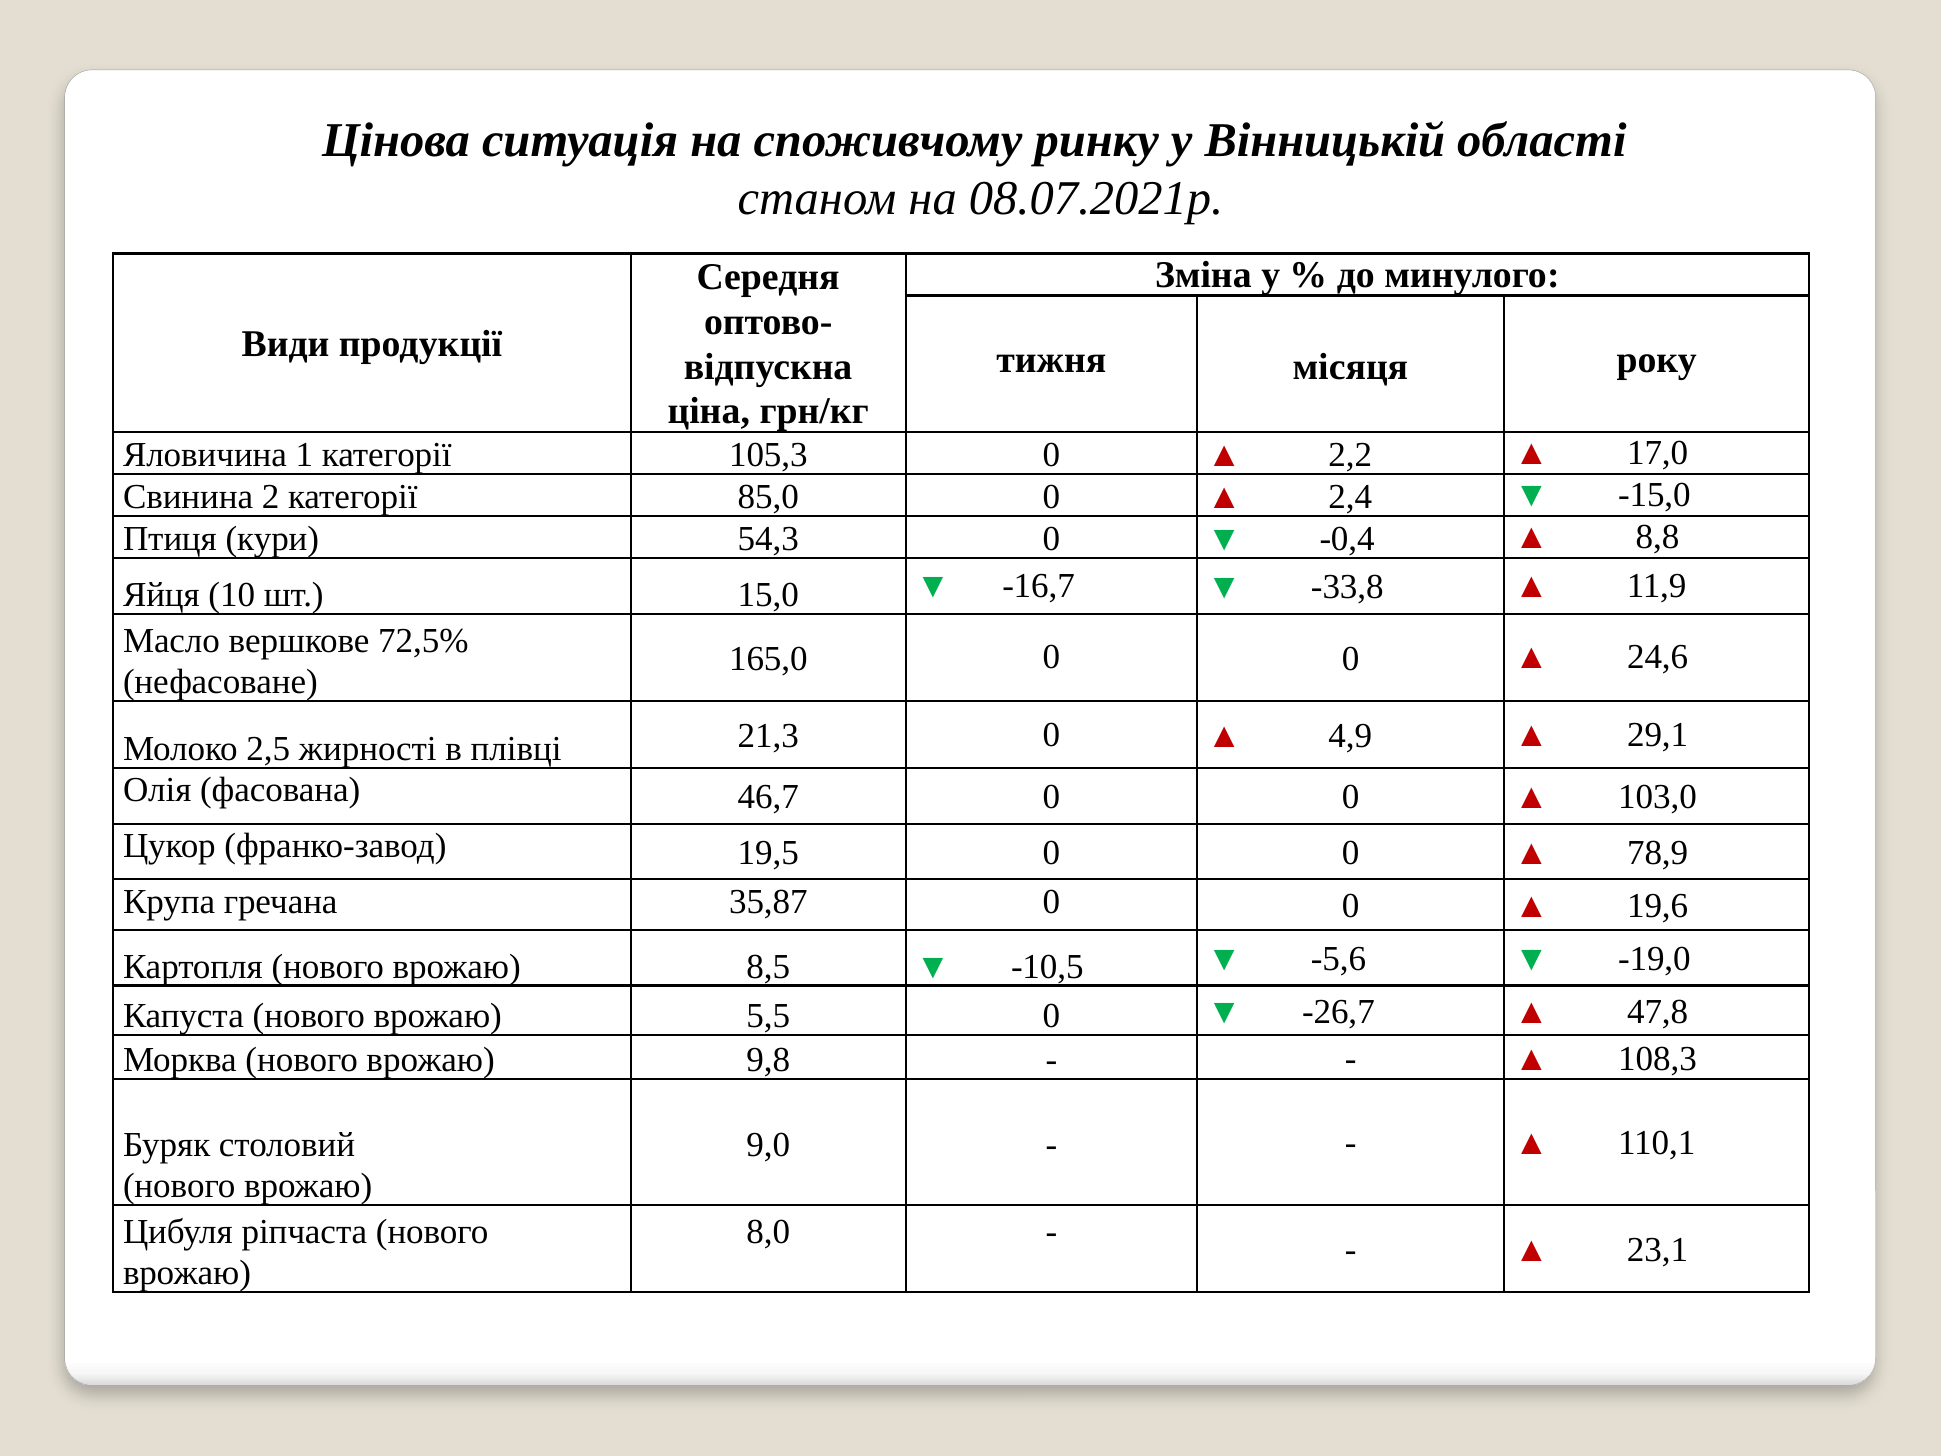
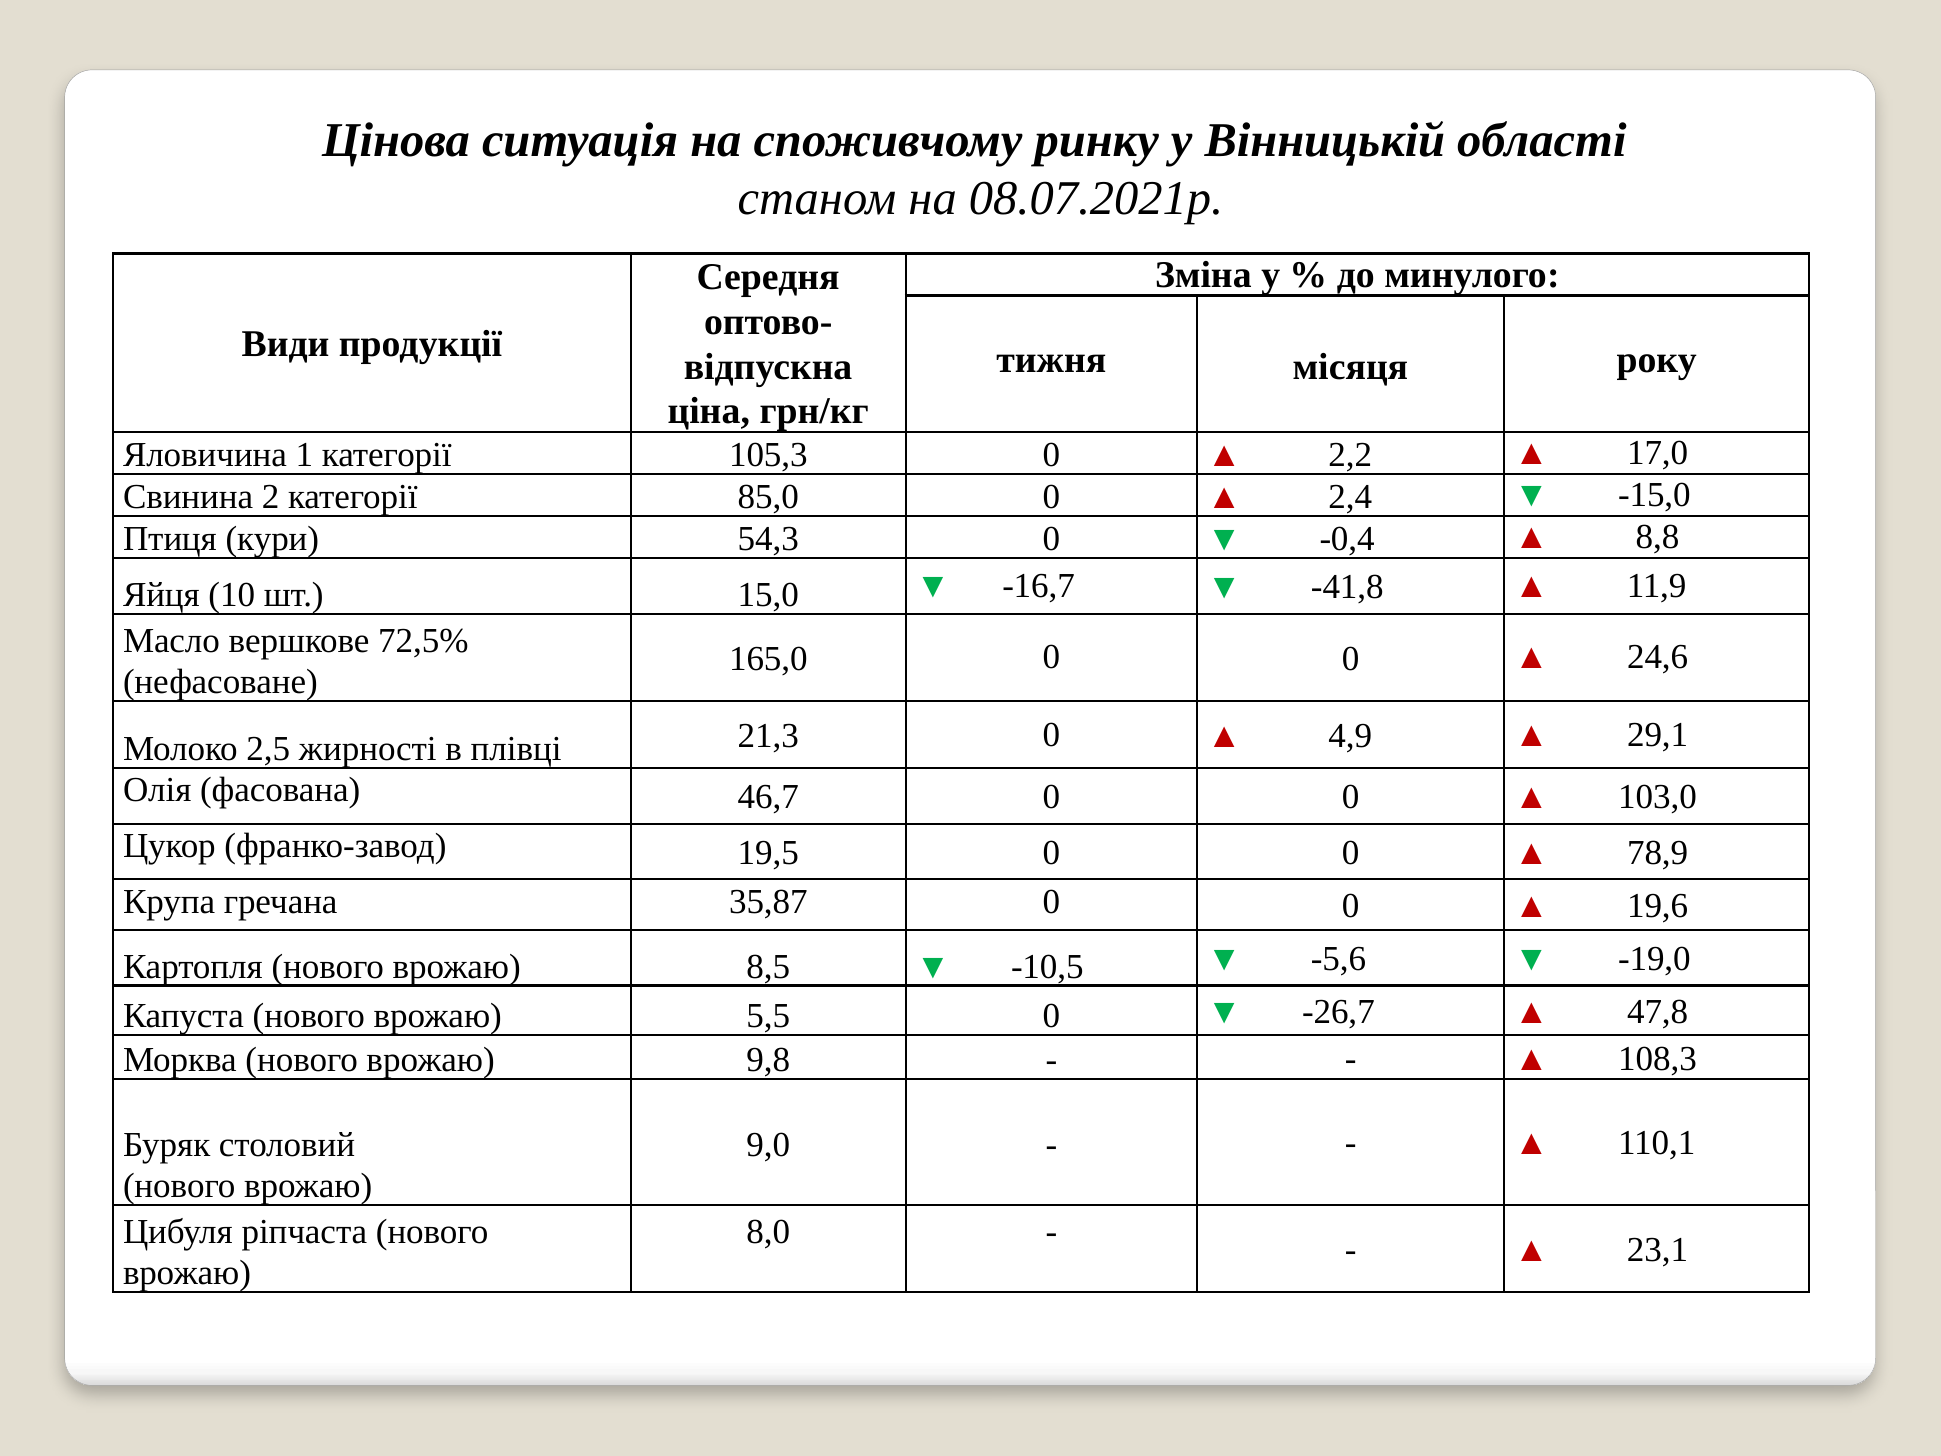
-33,8: -33,8 -> -41,8
